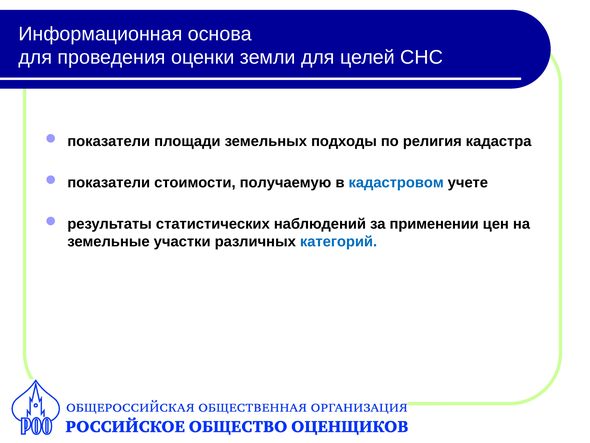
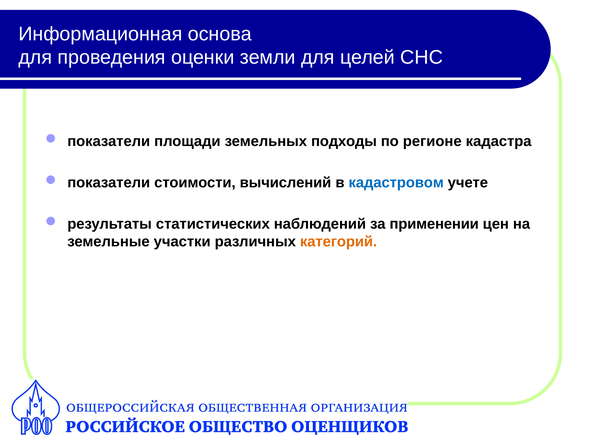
религия: религия -> регионе
получаемую: получаемую -> вычислений
категорий colour: blue -> orange
